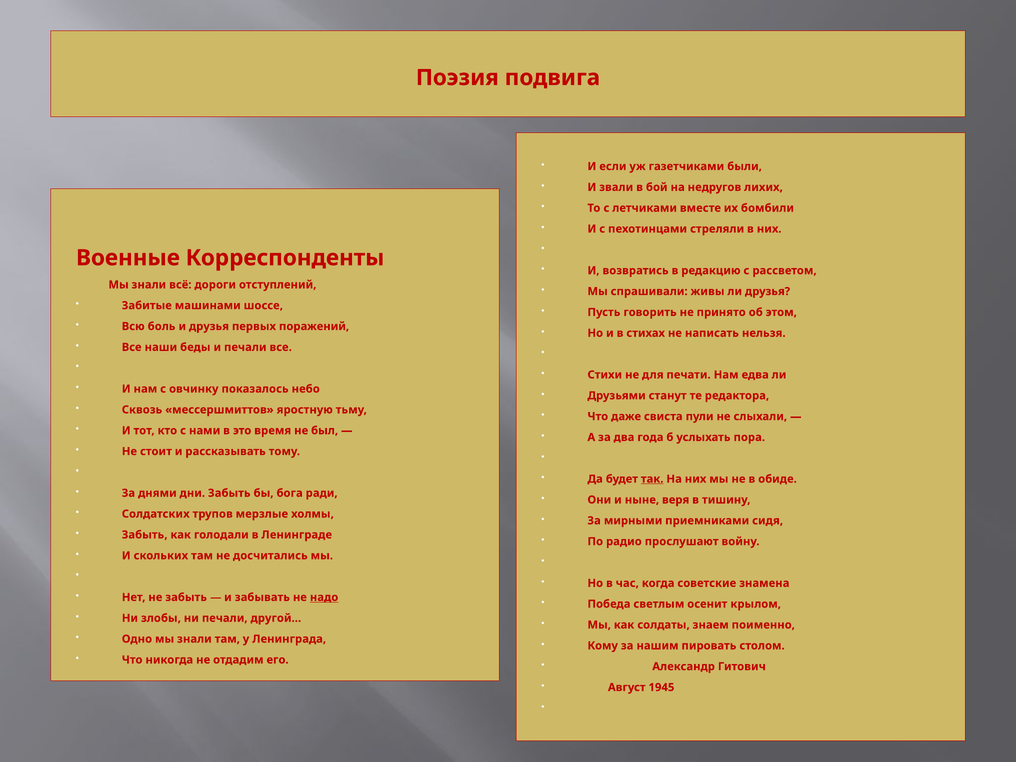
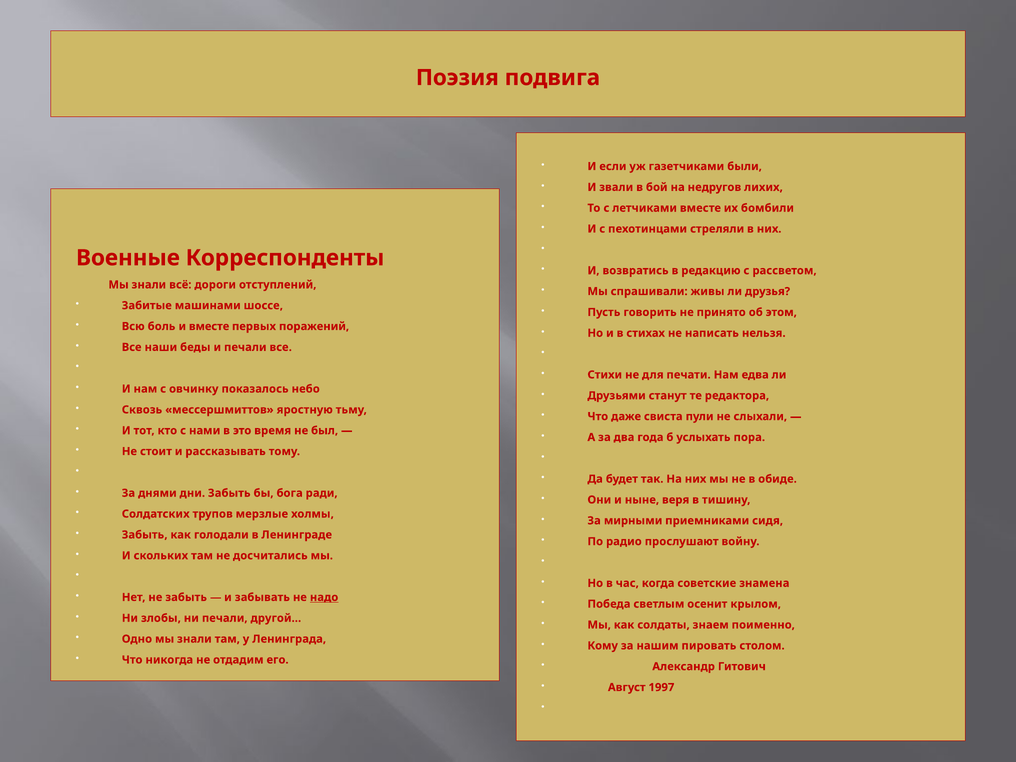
и друзья: друзья -> вместе
так underline: present -> none
1945: 1945 -> 1997
